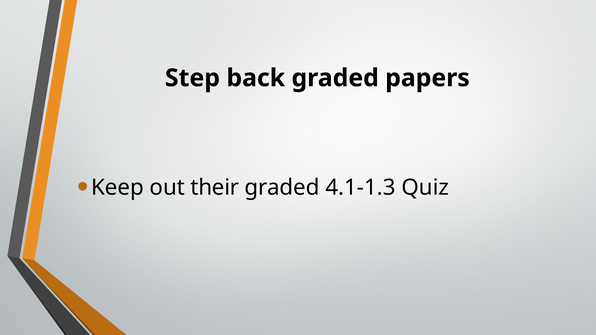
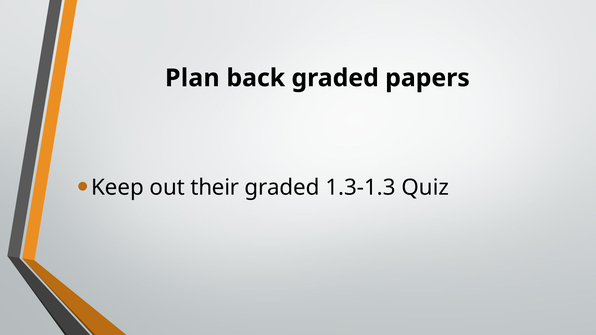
Step: Step -> Plan
4.1-1.3: 4.1-1.3 -> 1.3-1.3
